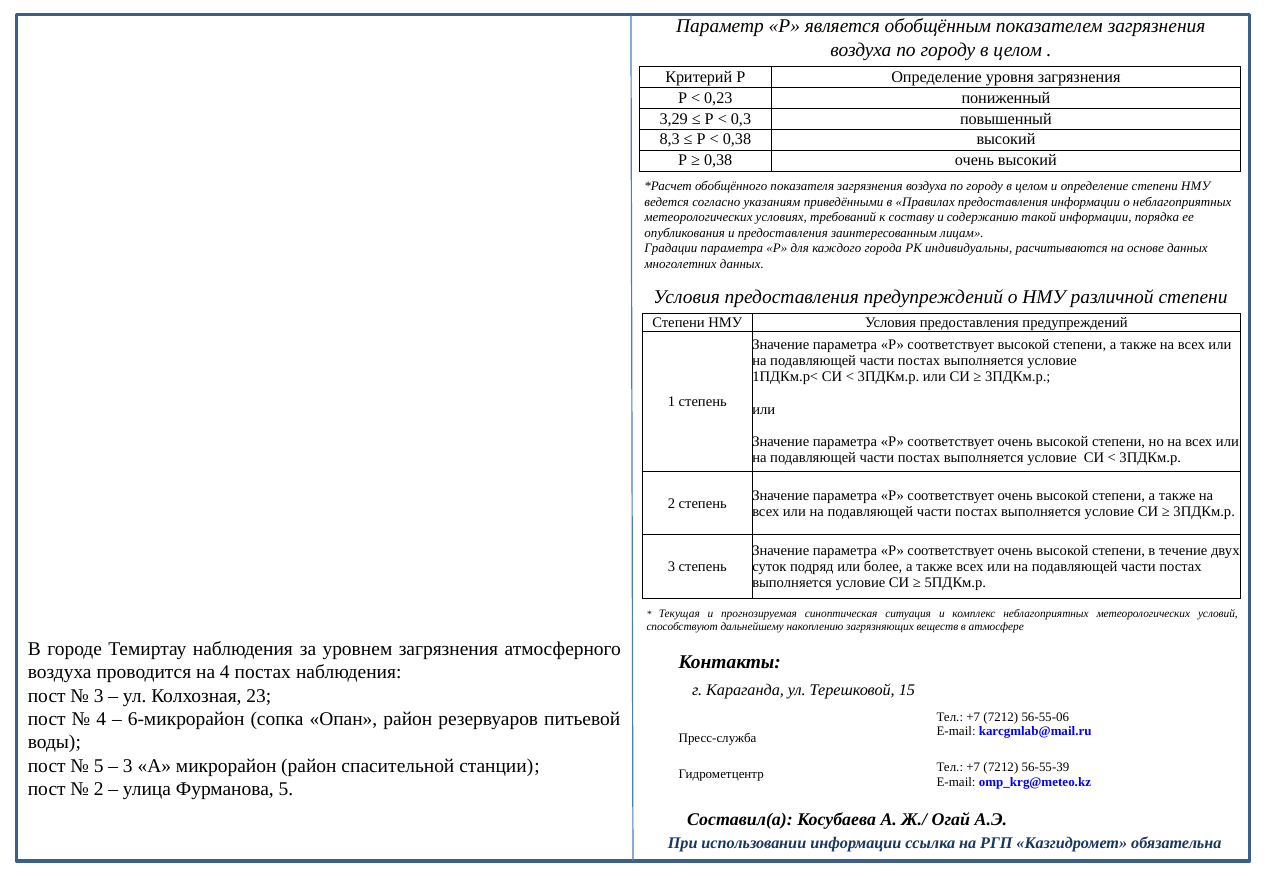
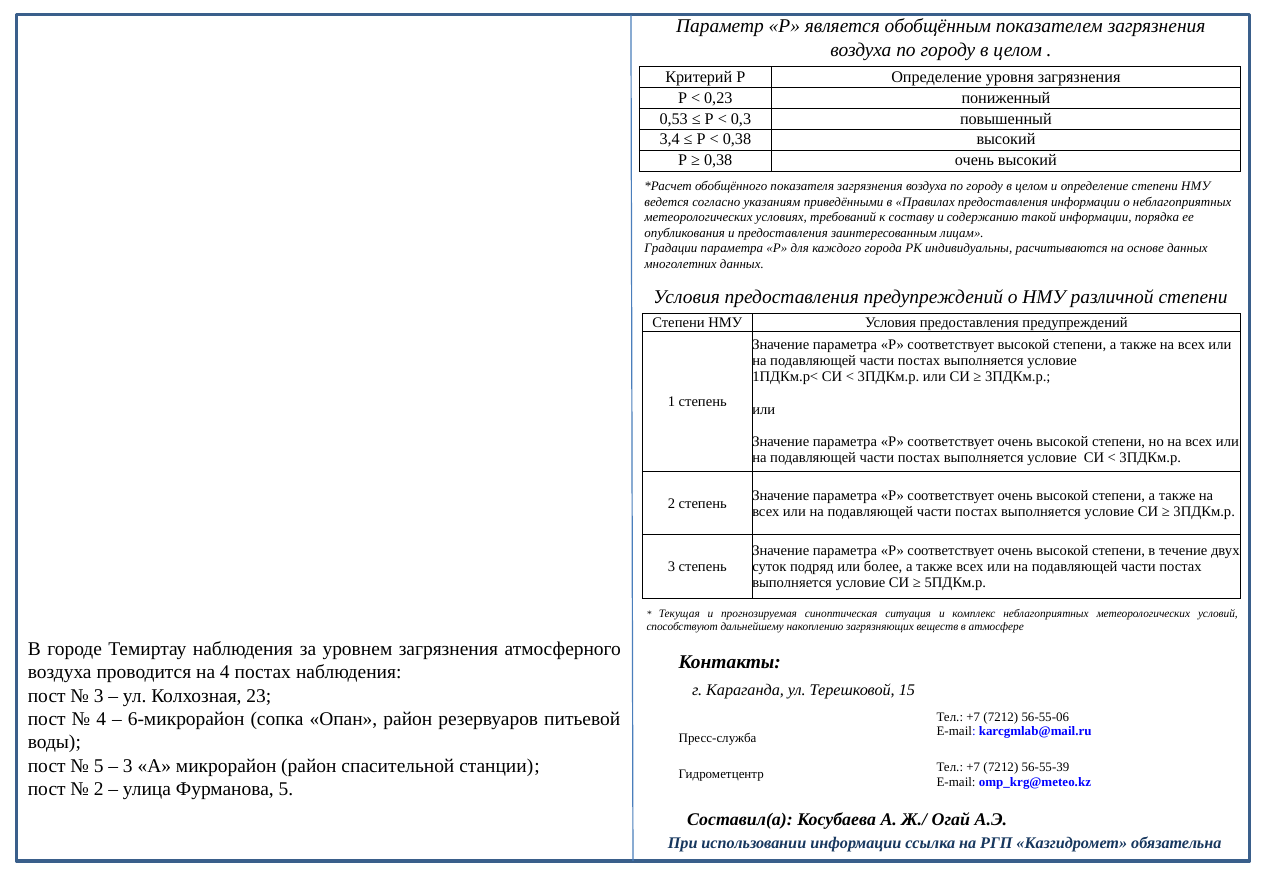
3,29: 3,29 -> 0,53
8,3: 8,3 -> 3,4
